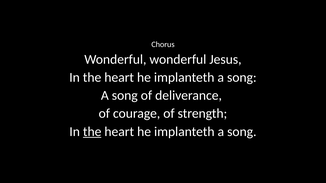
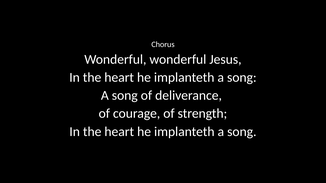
the at (92, 132) underline: present -> none
